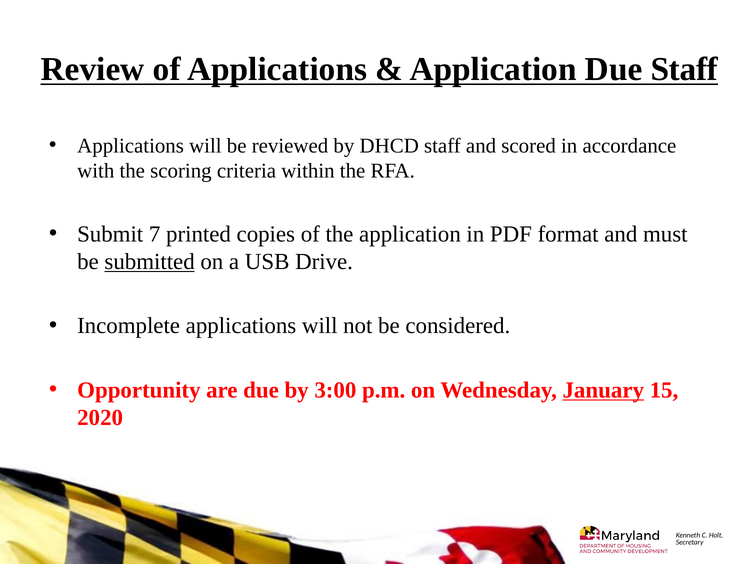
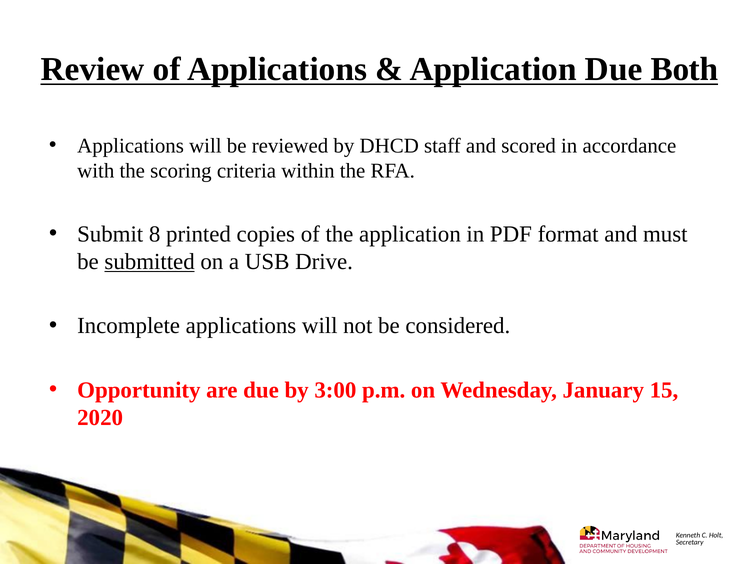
Due Staff: Staff -> Both
7: 7 -> 8
January underline: present -> none
